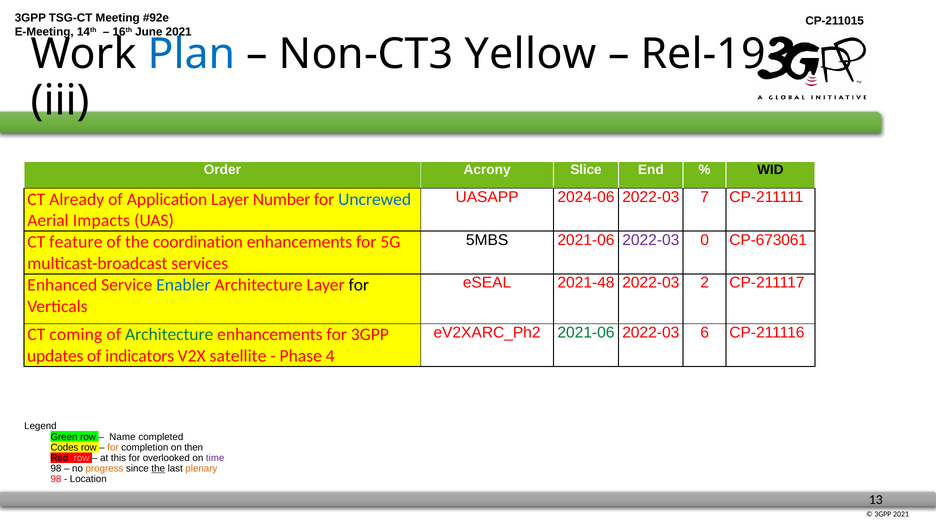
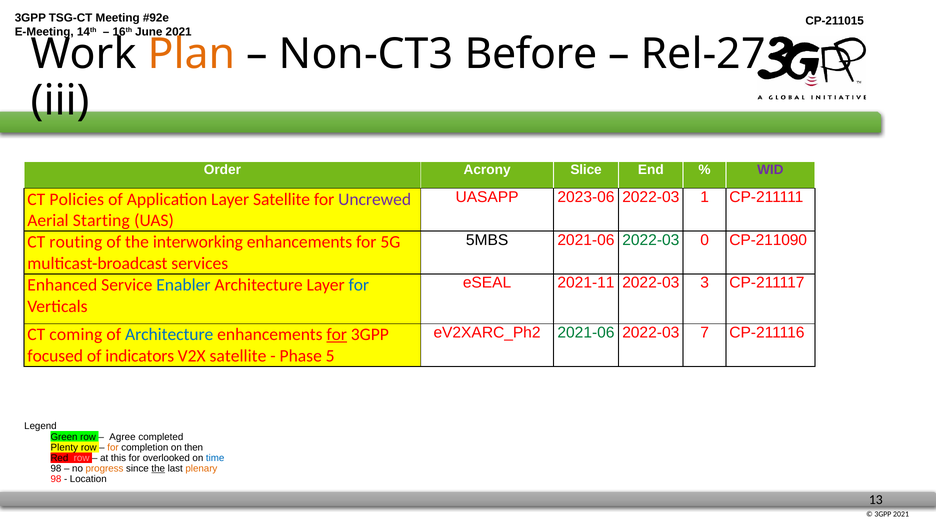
Plan colour: blue -> orange
Yellow: Yellow -> Before
Rel-19: Rel-19 -> Rel-27
WID colour: black -> purple
2024-06: 2024-06 -> 2023-06
7: 7 -> 1
Already: Already -> Policies
Layer Number: Number -> Satellite
Uncrewed colour: blue -> purple
Impacts: Impacts -> Starting
2022-03 at (651, 240) colour: purple -> green
CP-673061: CP-673061 -> CP-211090
feature: feature -> routing
coordination: coordination -> interworking
2021-48: 2021-48 -> 2021-11
2: 2 -> 3
for at (359, 285) colour: black -> blue
6: 6 -> 7
Architecture at (169, 335) colour: green -> blue
for at (337, 335) underline: none -> present
updates: updates -> focused
4: 4 -> 5
Name: Name -> Agree
Codes: Codes -> Plenty
time colour: purple -> blue
